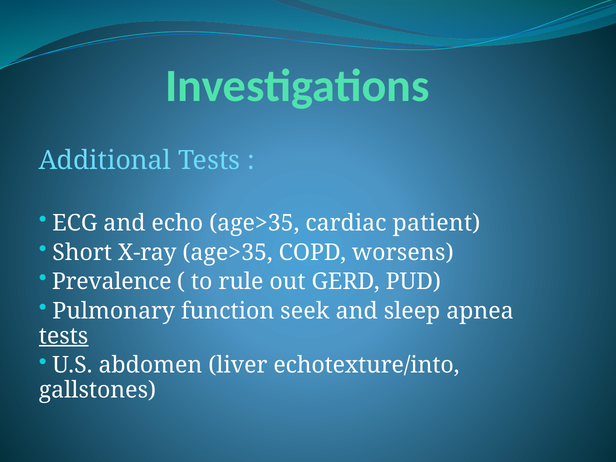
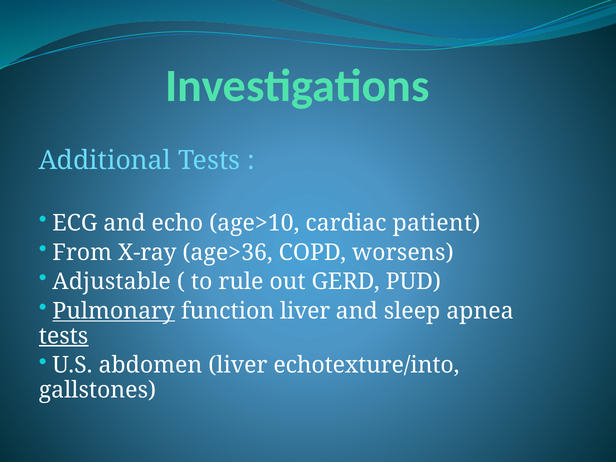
echo age>35: age>35 -> age>10
Short: Short -> From
X-ray age>35: age>35 -> age>36
Prevalence: Prevalence -> Adjustable
Pulmonary underline: none -> present
function seek: seek -> liver
